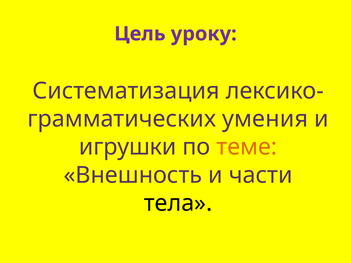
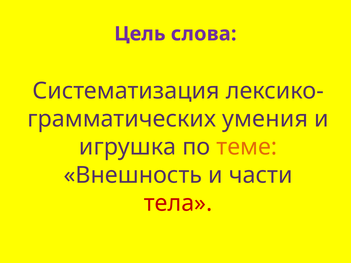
уроку: уроку -> слова
игрушки: игрушки -> игрушка
тела colour: black -> red
